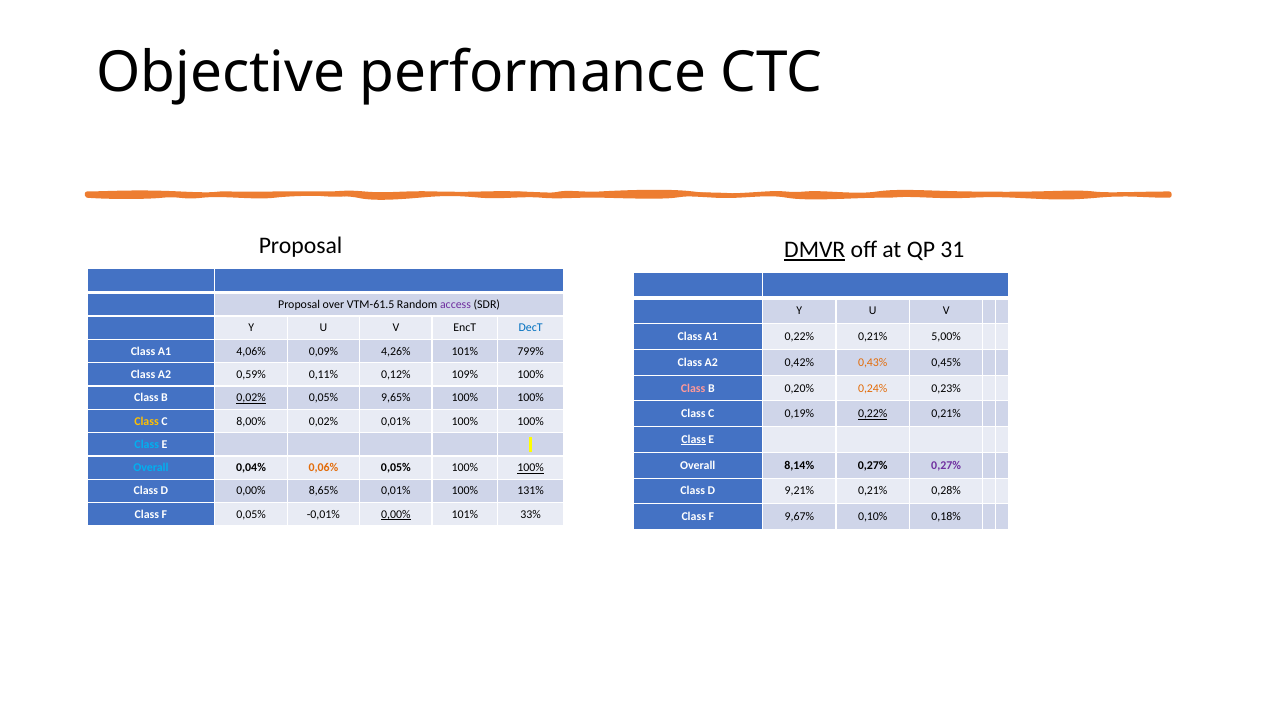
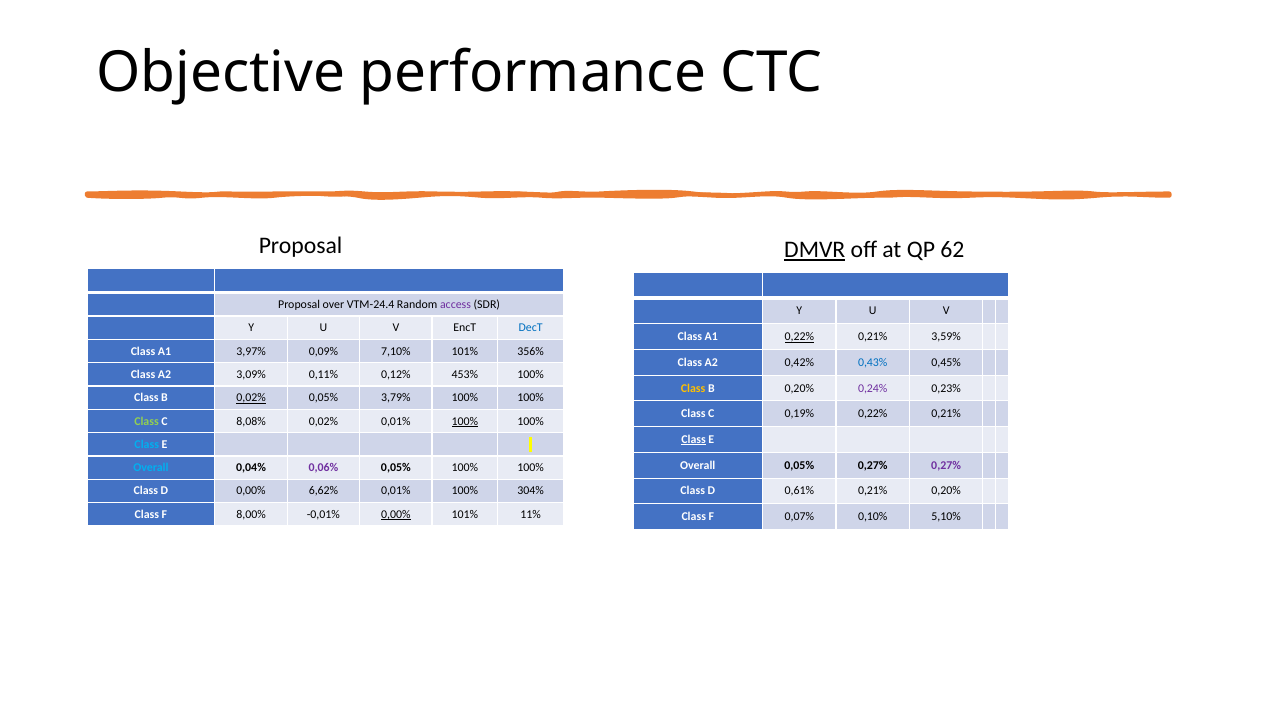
31: 31 -> 62
VTM-61.5: VTM-61.5 -> VTM-24.4
0,22% at (799, 337) underline: none -> present
5,00%: 5,00% -> 3,59%
4,06%: 4,06% -> 3,97%
4,26%: 4,26% -> 7,10%
799%: 799% -> 356%
0,43% colour: orange -> blue
0,59%: 0,59% -> 3,09%
109%: 109% -> 453%
Class at (693, 388) colour: pink -> yellow
0,24% colour: orange -> purple
9,65%: 9,65% -> 3,79%
0,22% at (873, 414) underline: present -> none
Class at (147, 421) colour: yellow -> light green
8,00%: 8,00% -> 8,08%
100% at (465, 421) underline: none -> present
Overall 8,14%: 8,14% -> 0,05%
0,06% colour: orange -> purple
100% at (531, 468) underline: present -> none
8,65%: 8,65% -> 6,62%
131%: 131% -> 304%
9,21%: 9,21% -> 0,61%
0,21% 0,28%: 0,28% -> 0,20%
F 0,05%: 0,05% -> 8,00%
33%: 33% -> 11%
9,67%: 9,67% -> 0,07%
0,18%: 0,18% -> 5,10%
